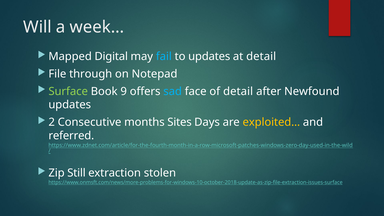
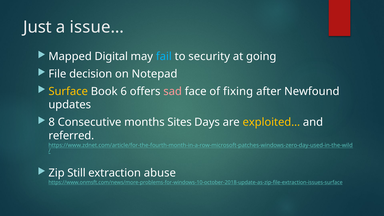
Will: Will -> Just
week…: week… -> issue…
to updates: updates -> security
at detail: detail -> going
through: through -> decision
Surface colour: light green -> yellow
9: 9 -> 6
sad colour: light blue -> pink
of detail: detail -> fixing
2: 2 -> 8
stolen: stolen -> abuse
